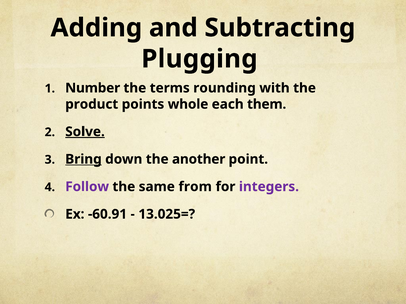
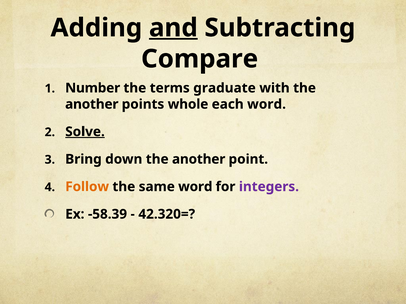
and underline: none -> present
Plugging: Plugging -> Compare
rounding: rounding -> graduate
product at (92, 104): product -> another
each them: them -> word
Bring underline: present -> none
Follow colour: purple -> orange
same from: from -> word
-60.91: -60.91 -> -58.39
13.025=: 13.025= -> 42.320=
